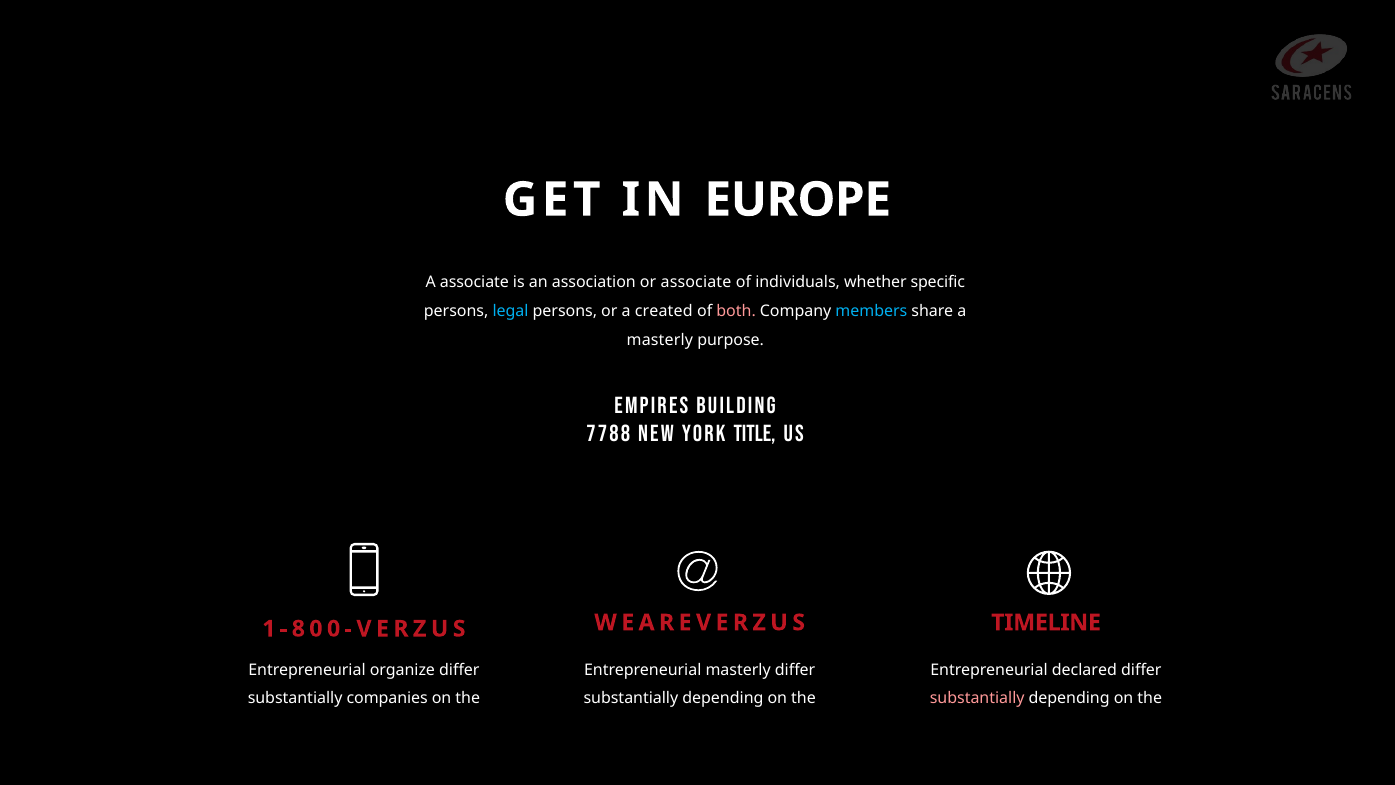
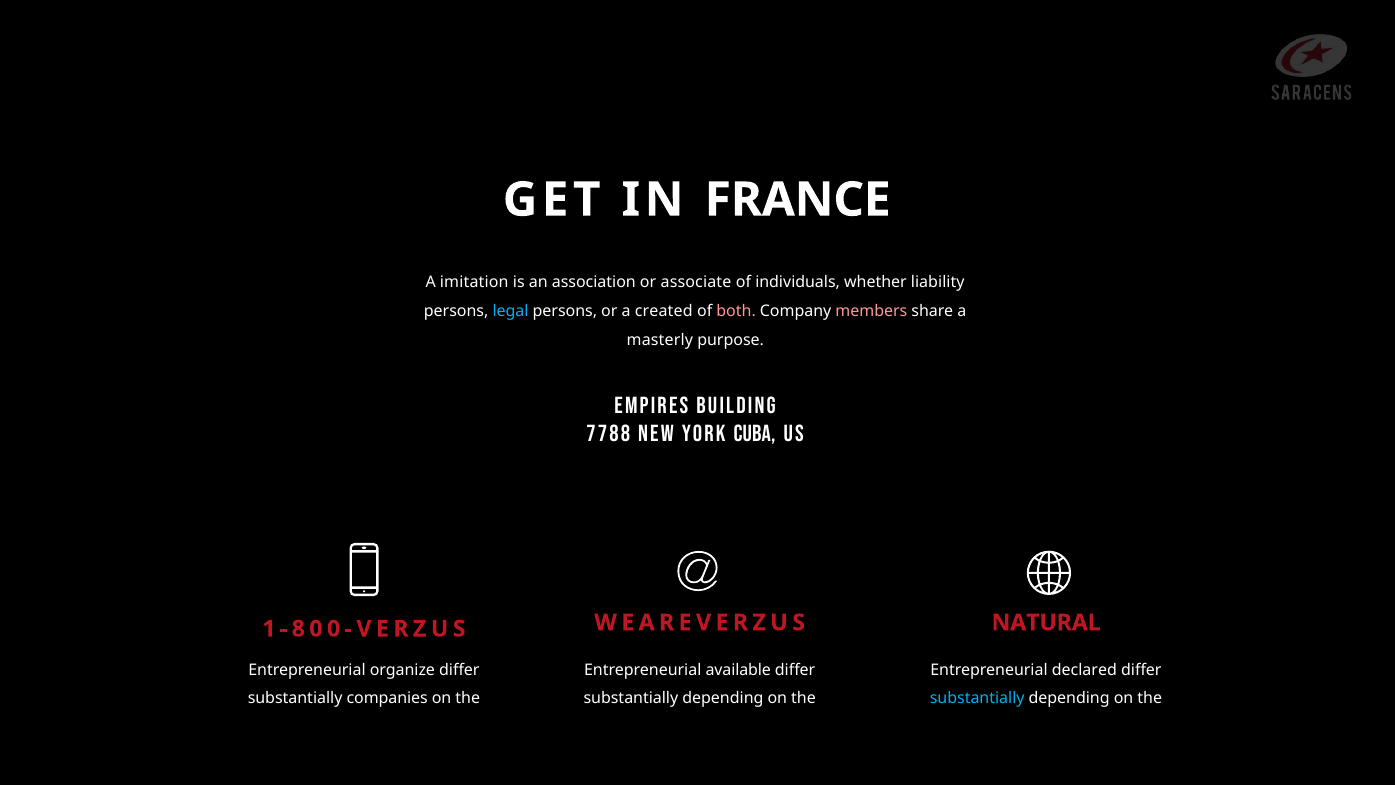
EUROPE: EUROPE -> FRANCE
A associate: associate -> imitation
specific: specific -> liability
members colour: light blue -> pink
TITLE: TITLE -> CUBA
TIMELINE: TIMELINE -> NATURAL
Entrepreneurial masterly: masterly -> available
substantially at (977, 698) colour: pink -> light blue
